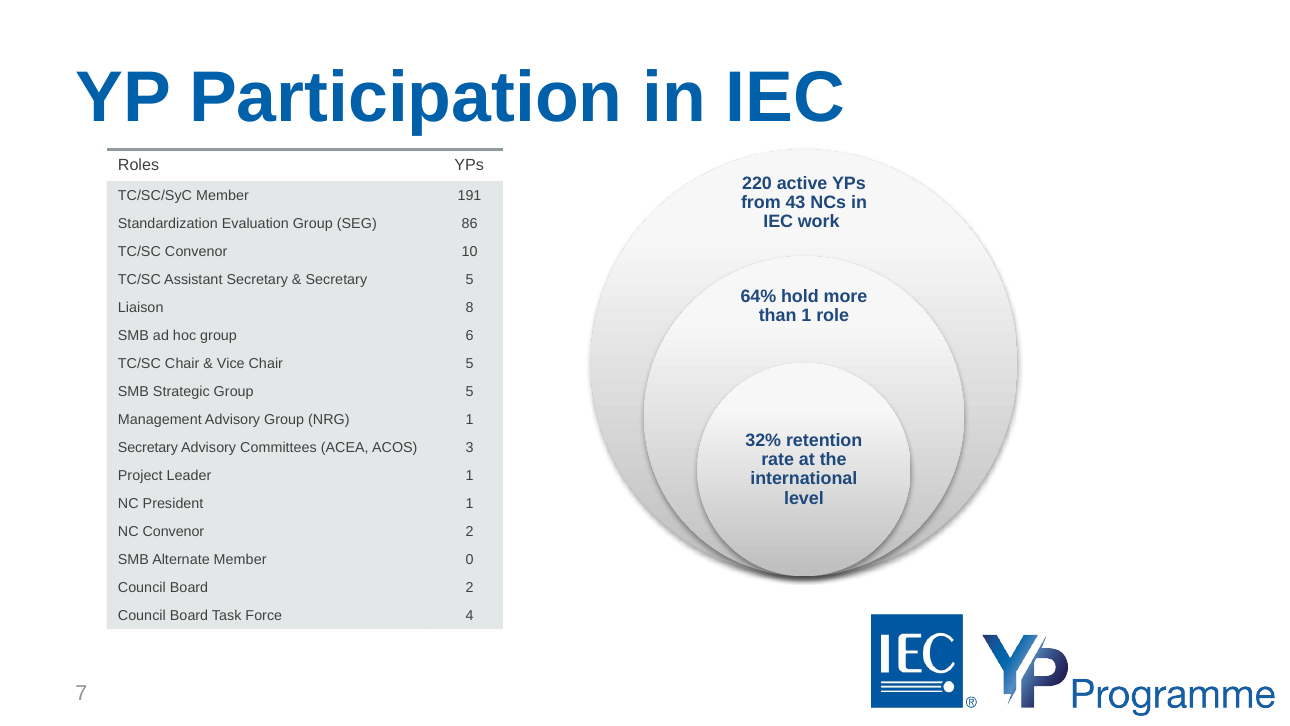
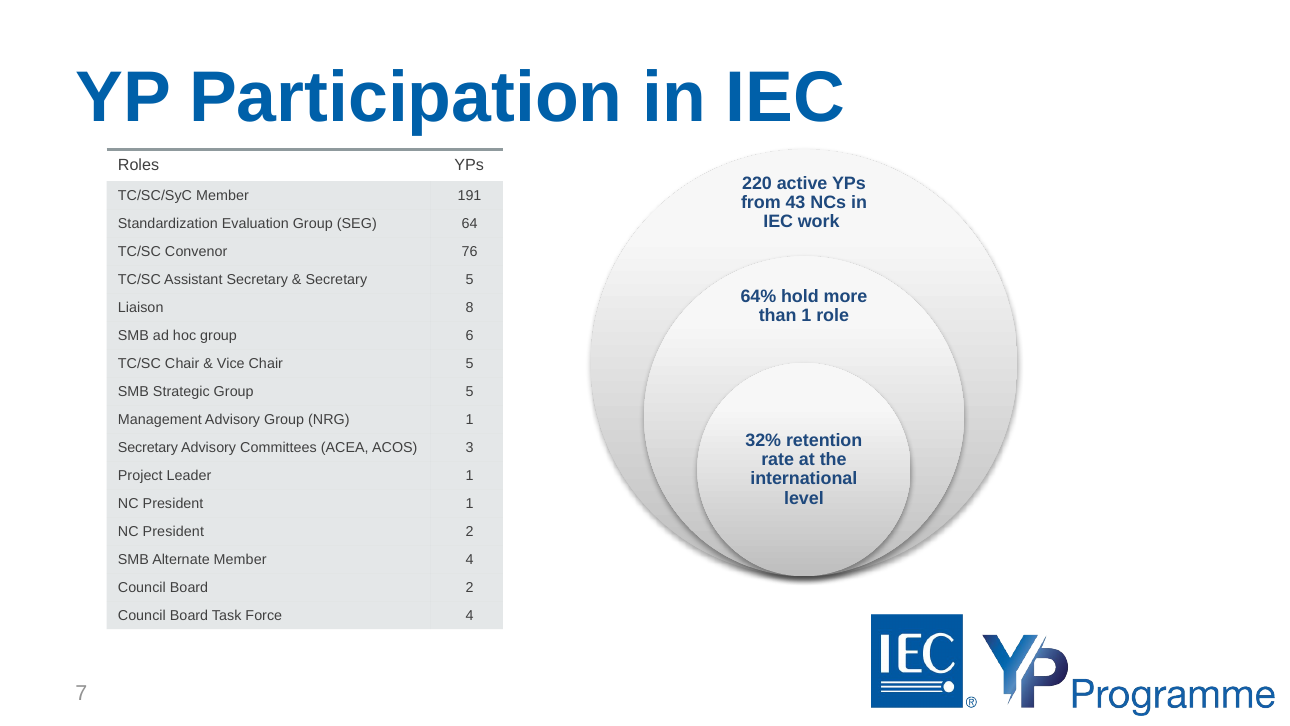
86: 86 -> 64
10: 10 -> 76
Convenor at (173, 531): Convenor -> President
Member 0: 0 -> 4
